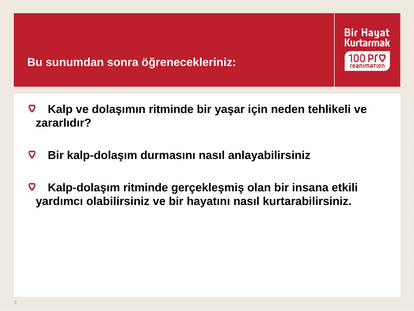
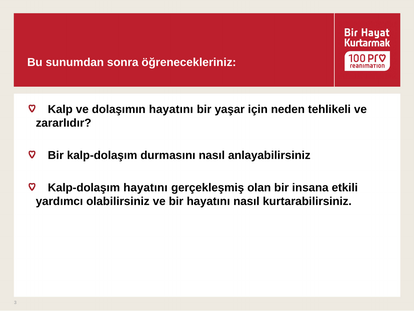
dolaşımın ritminde: ritminde -> hayatını
Kalp-dolaşım ritminde: ritminde -> hayatını
